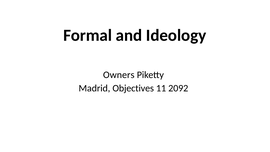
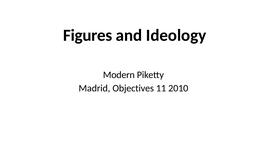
Formal: Formal -> Figures
Owners: Owners -> Modern
2092: 2092 -> 2010
